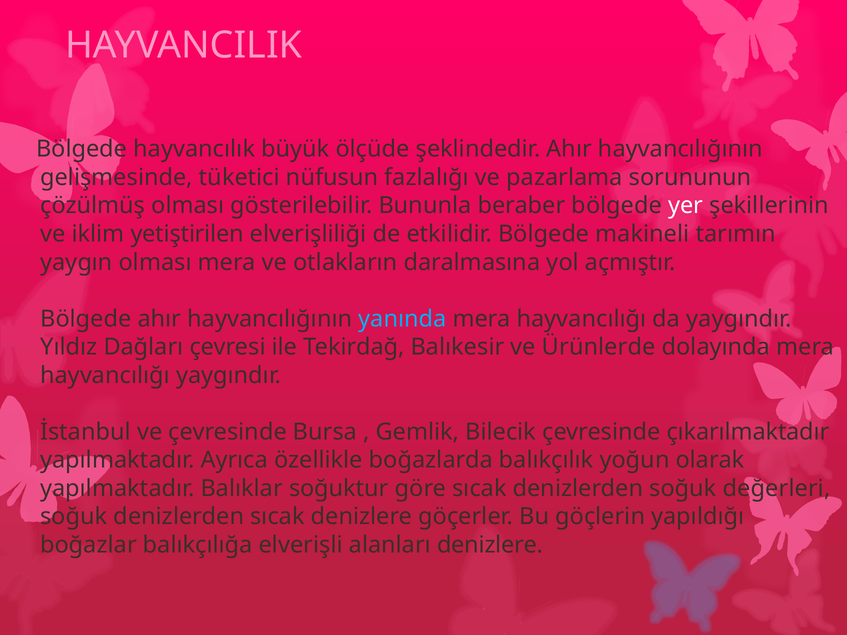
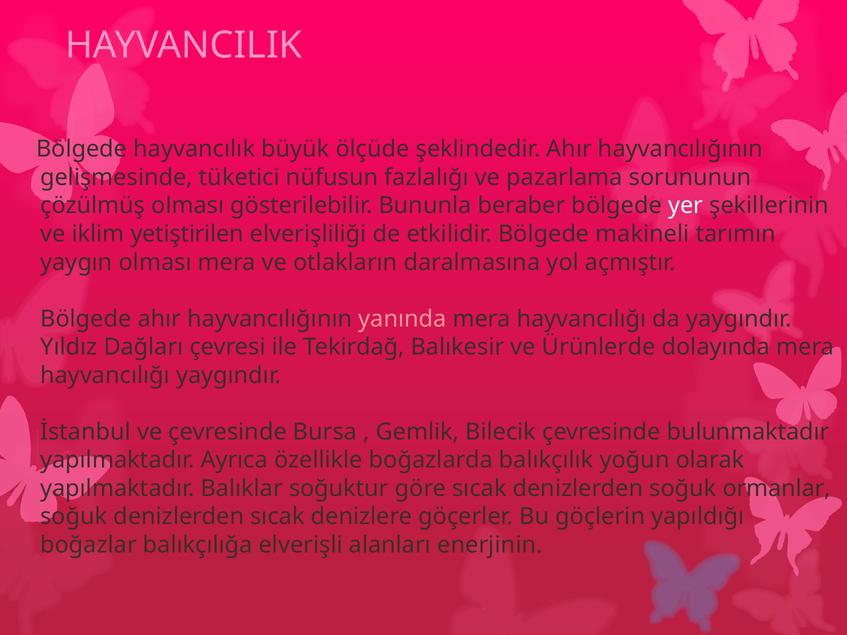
yanında colour: light blue -> pink
çıkarılmaktadır: çıkarılmaktadır -> bulunmaktadır
değerleri: değerleri -> ormanlar
alanları denizlere: denizlere -> enerjinin
